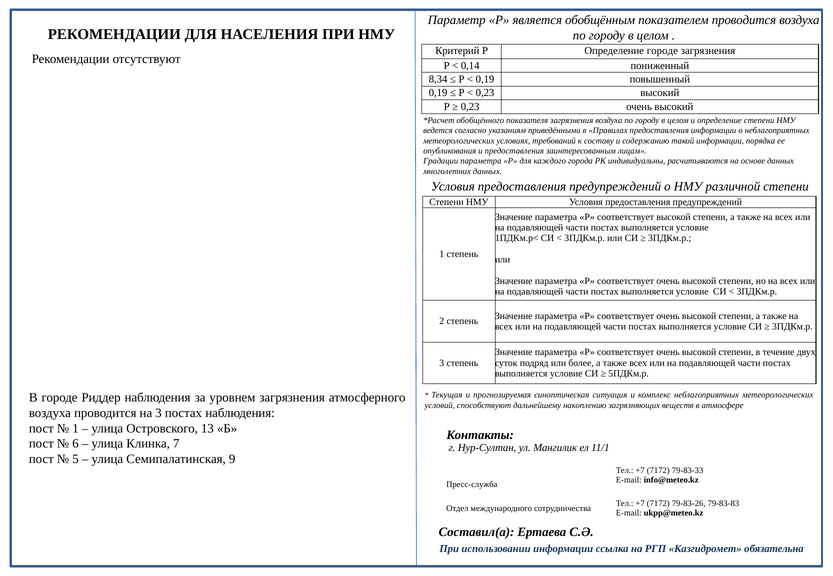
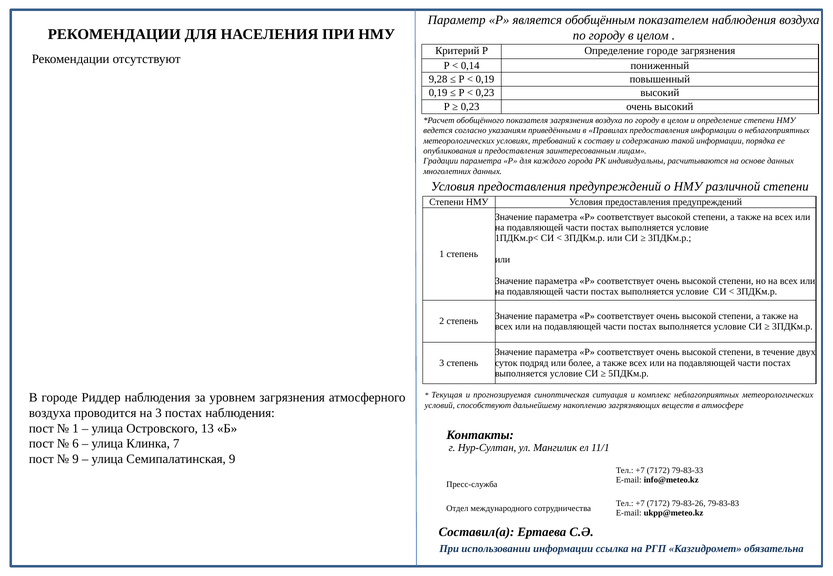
показателем проводится: проводится -> наблюдения
8,34: 8,34 -> 9,28
5 at (76, 460): 5 -> 9
